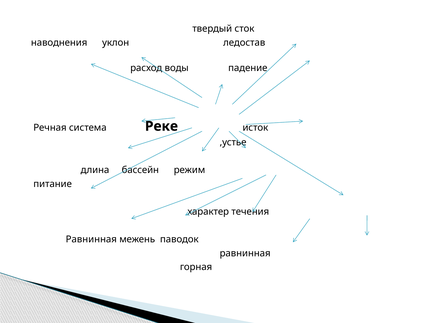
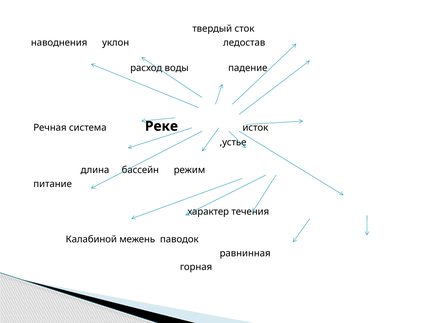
Равнинная at (91, 240): Равнинная -> Калабиной
